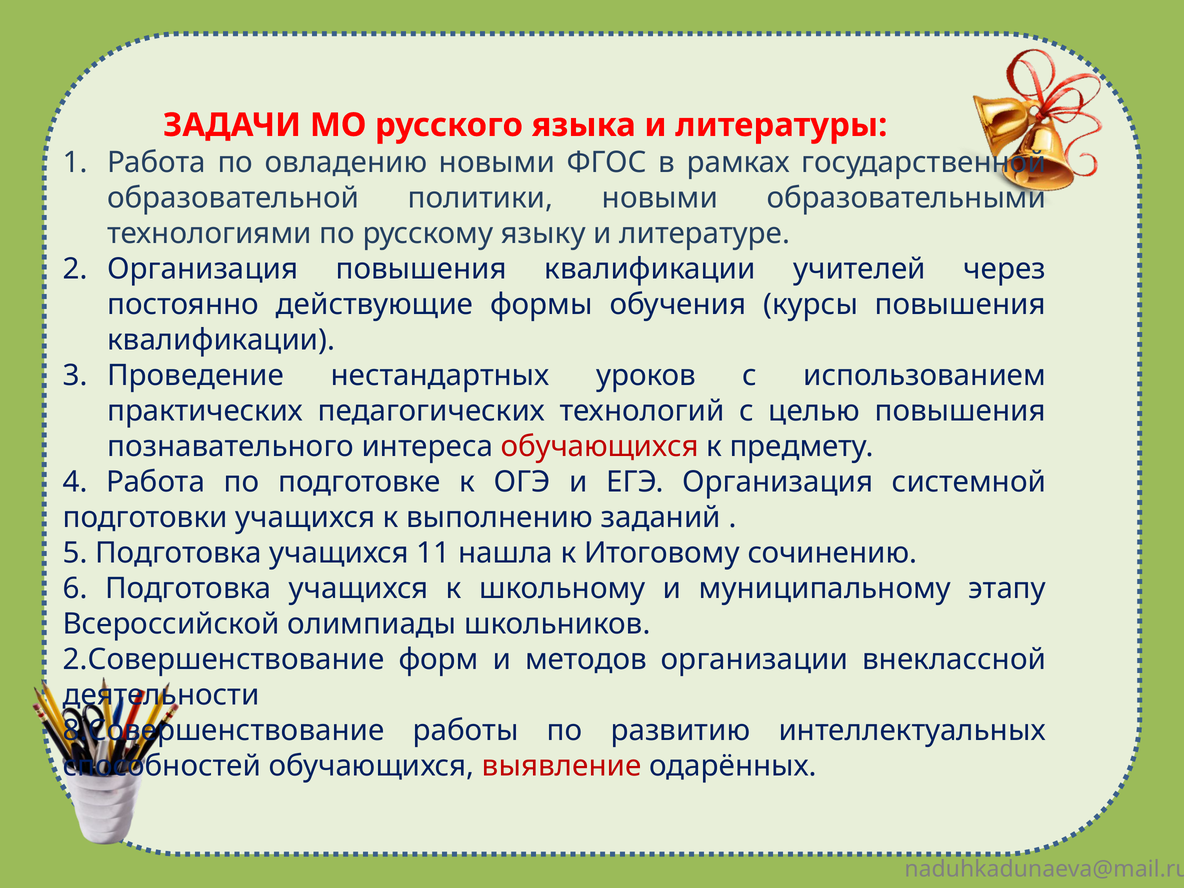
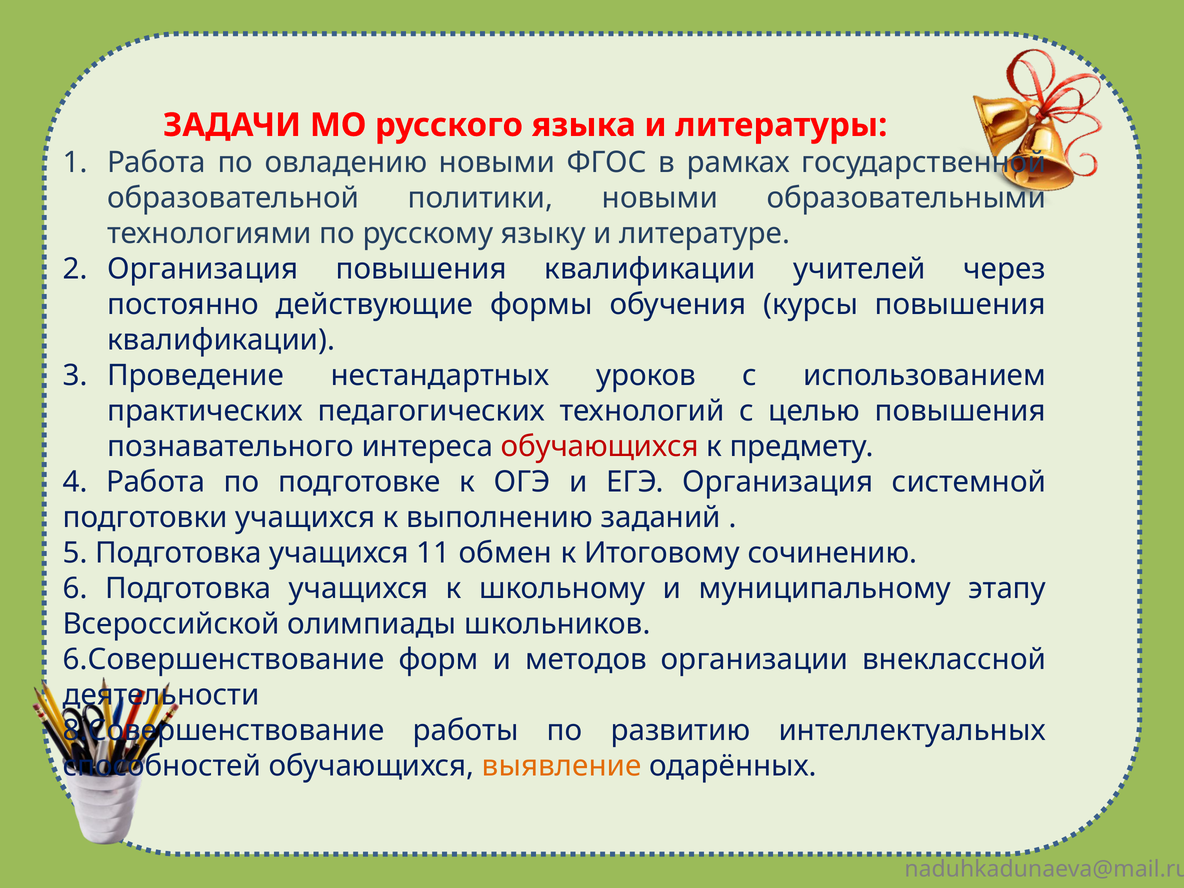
нашла: нашла -> обмен
2.Совершенствование: 2.Совершенствование -> 6.Совершенствование
выявление colour: red -> orange
